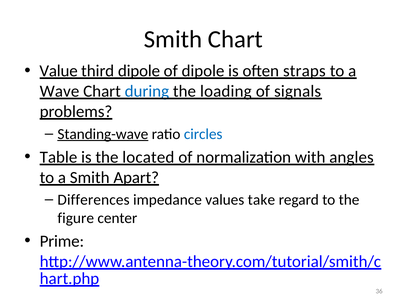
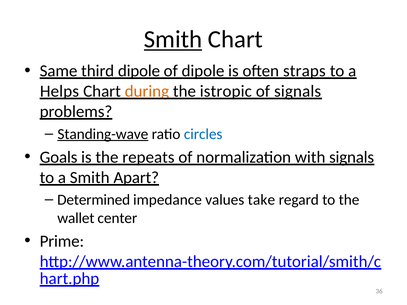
Smith at (173, 39) underline: none -> present
Value: Value -> Same
Wave: Wave -> Helps
during colour: blue -> orange
loading: loading -> istropic
Table: Table -> Goals
located: located -> repeats
with angles: angles -> signals
Differences: Differences -> Determined
figure: figure -> wallet
